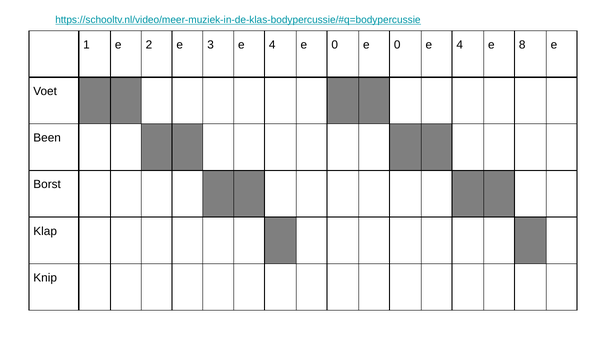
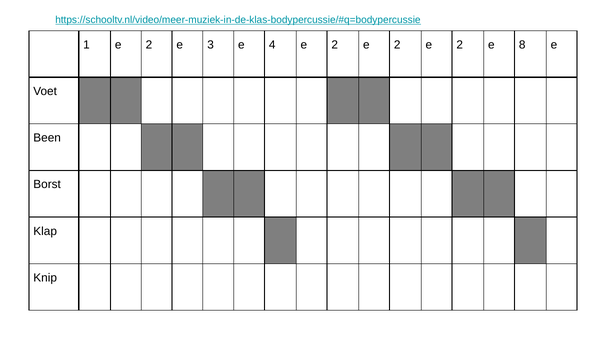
4 e 0: 0 -> 2
0 at (397, 45): 0 -> 2
4 at (460, 45): 4 -> 2
